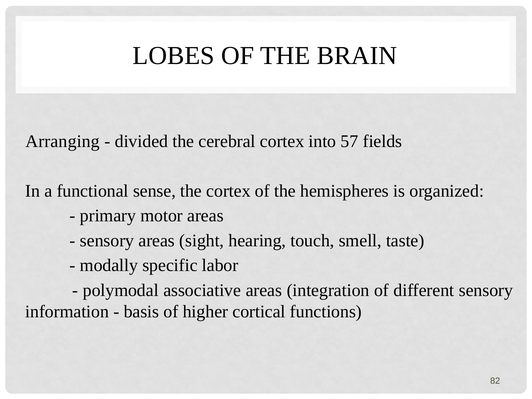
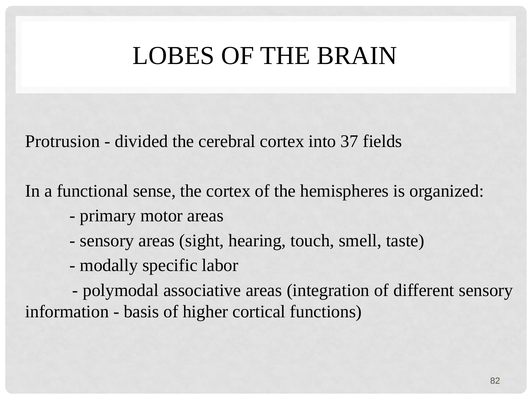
Arranging: Arranging -> Protrusion
57: 57 -> 37
